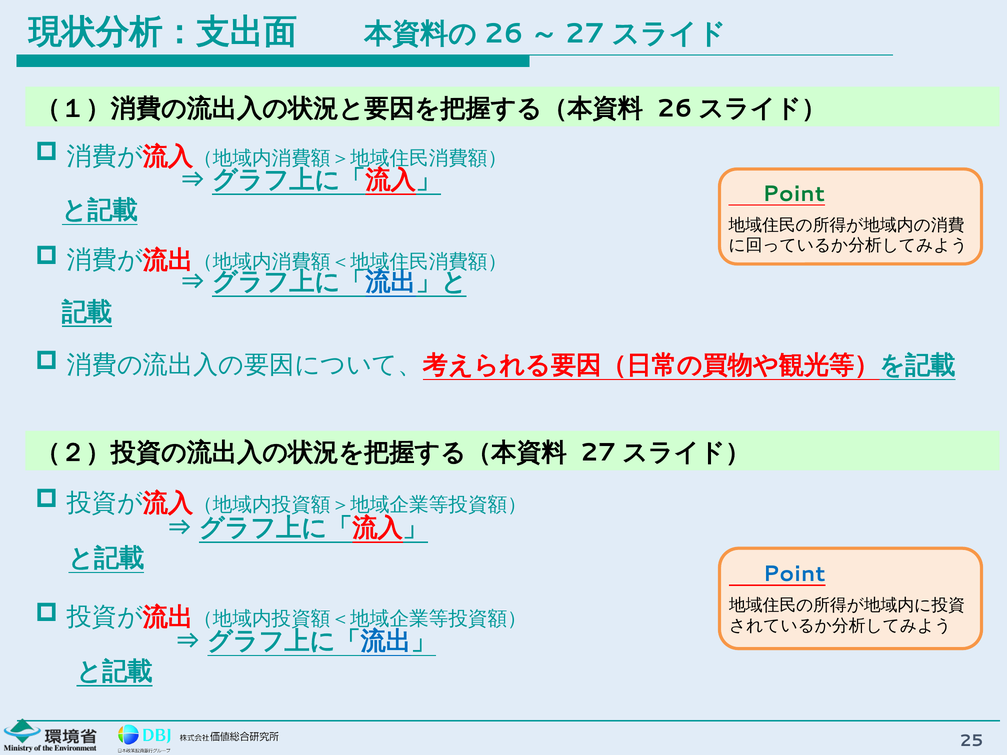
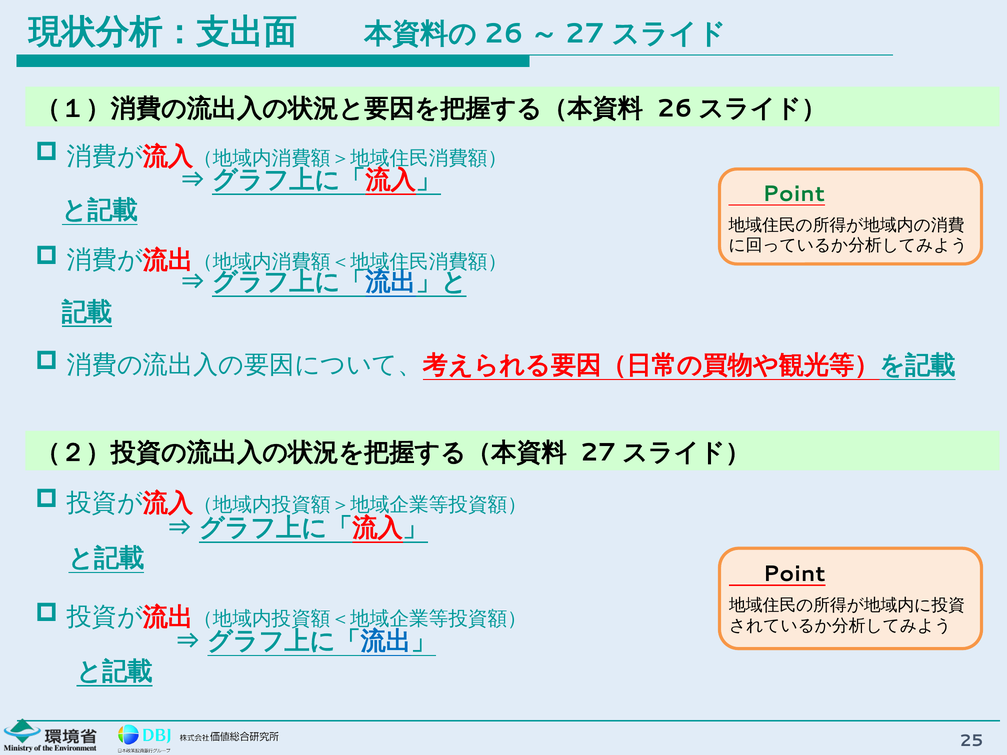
Point at (794, 574) colour: blue -> black
